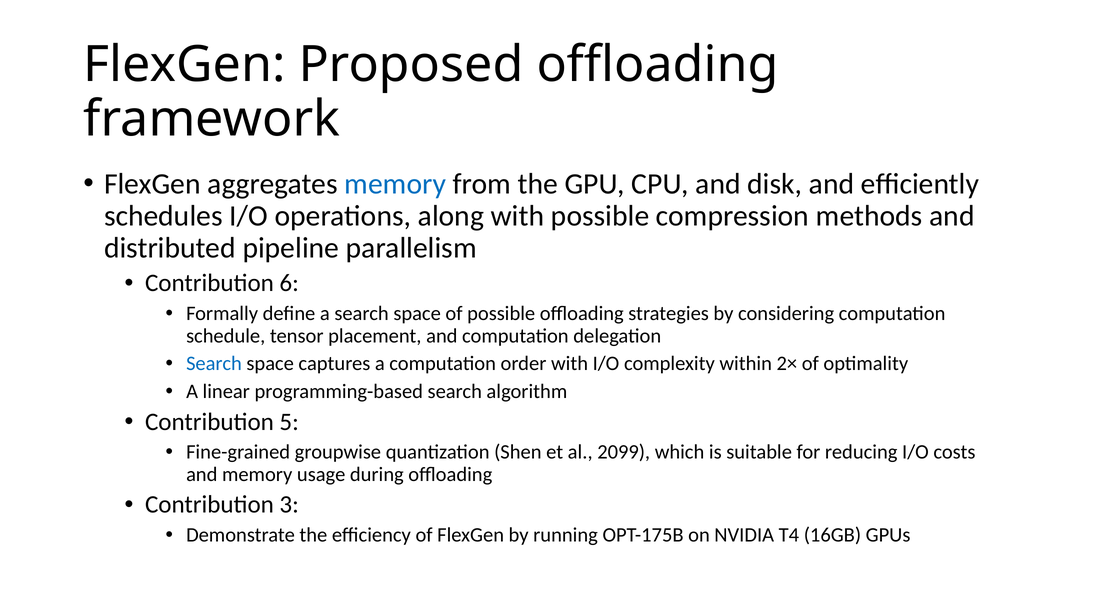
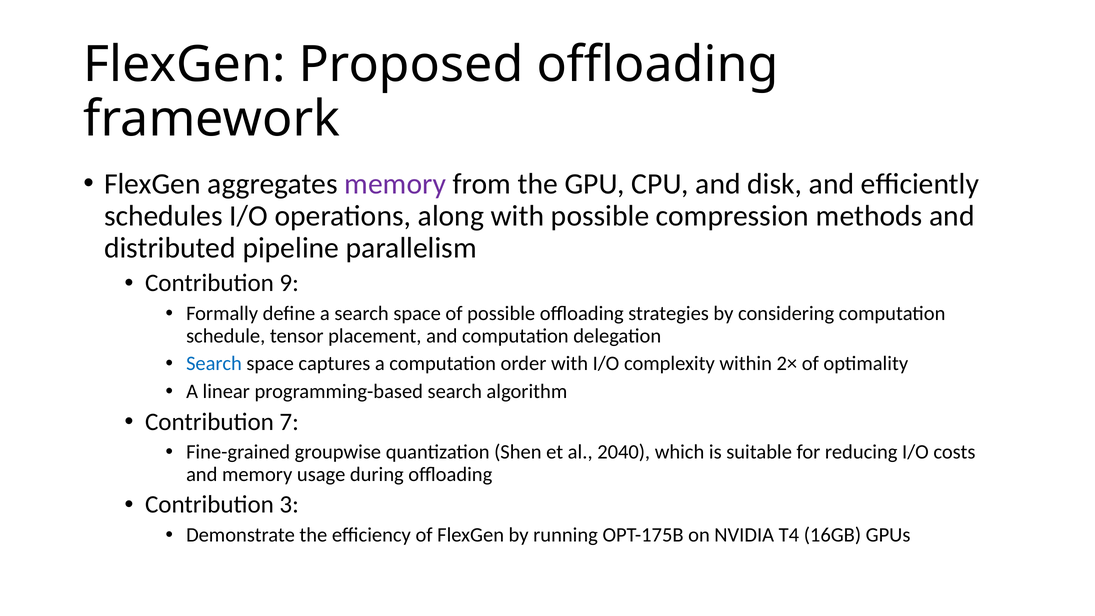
memory at (395, 184) colour: blue -> purple
6: 6 -> 9
5: 5 -> 7
2099: 2099 -> 2040
